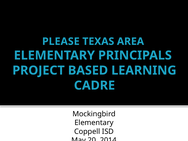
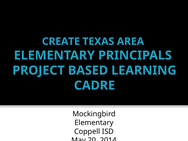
PLEASE: PLEASE -> CREATE
